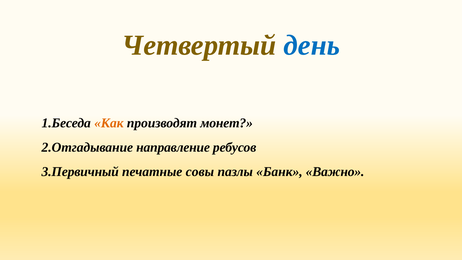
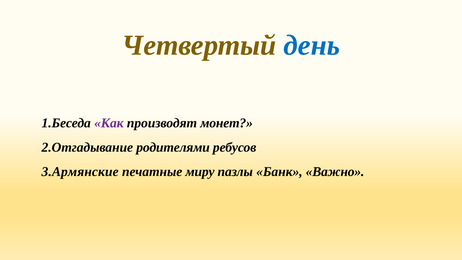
Как colour: orange -> purple
направление: направление -> родителями
3.Первичный: 3.Первичный -> 3.Армянские
совы: совы -> миру
